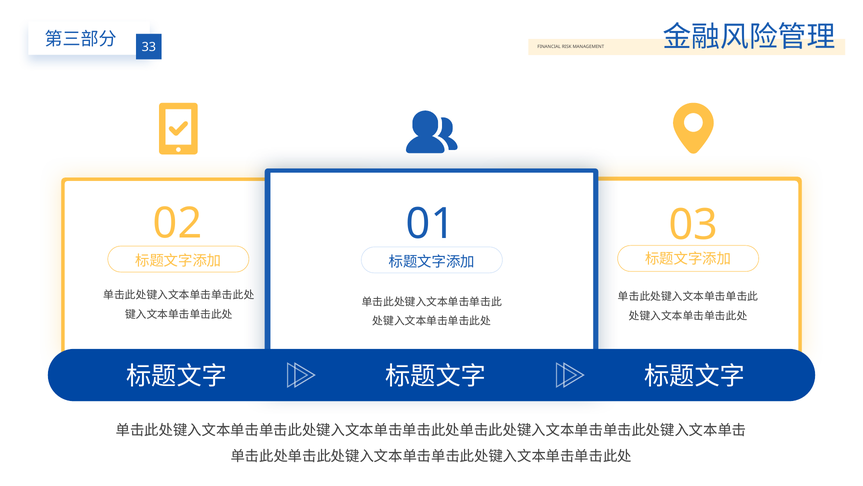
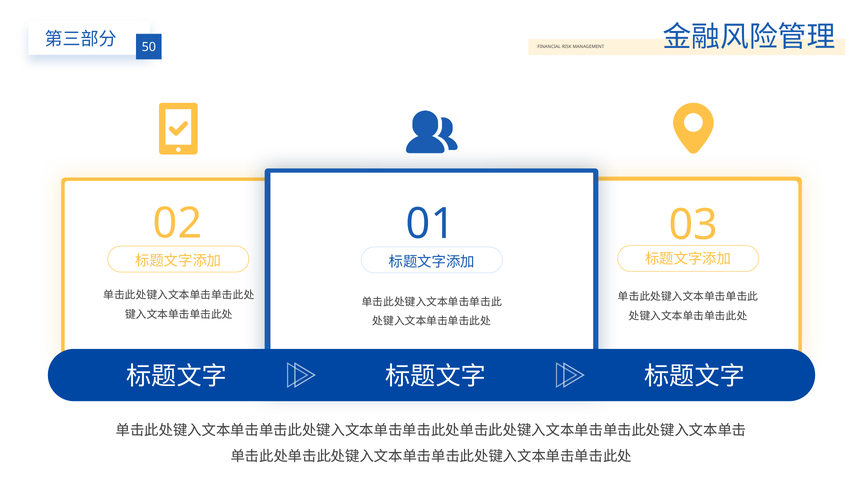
33: 33 -> 50
